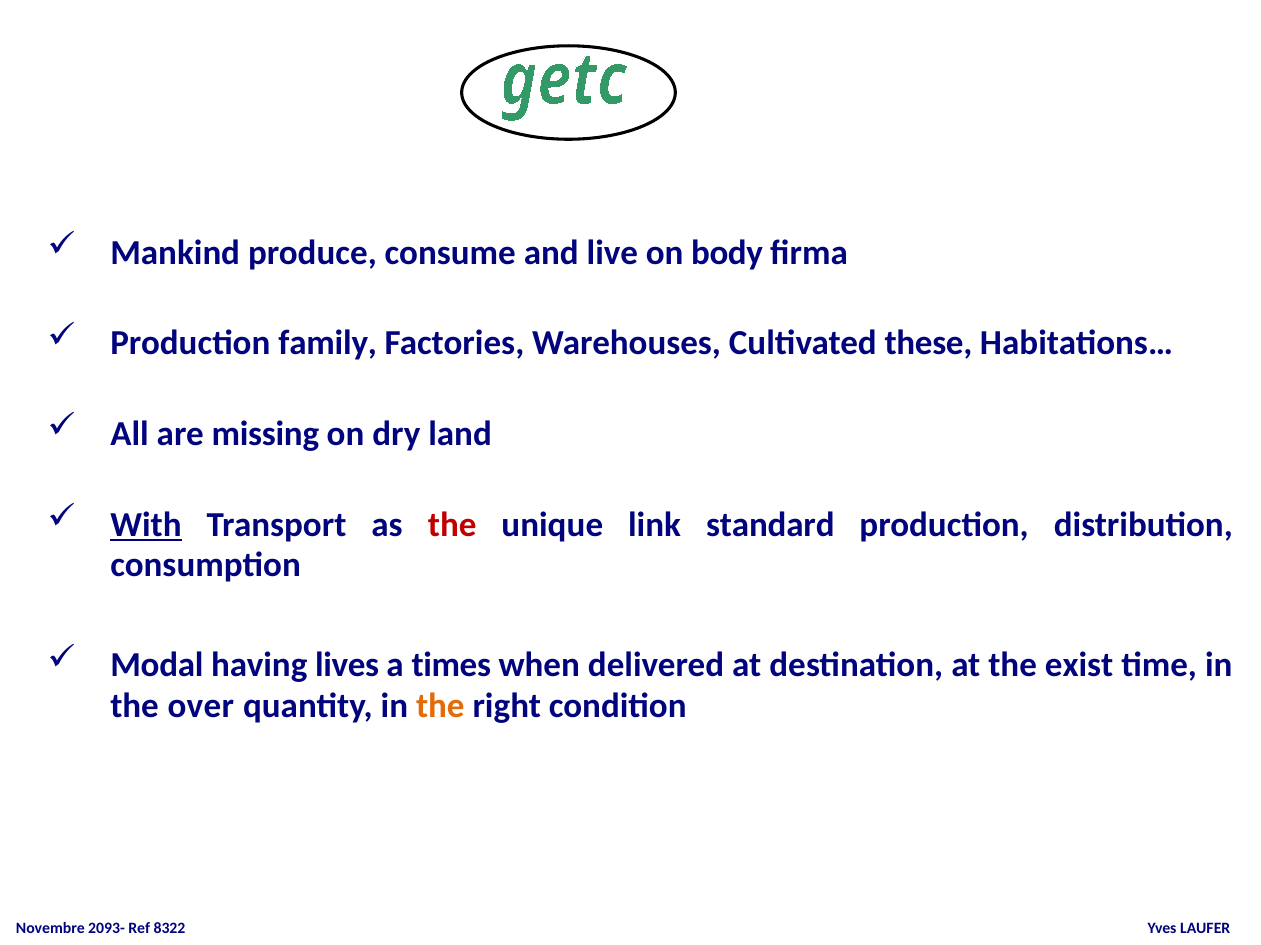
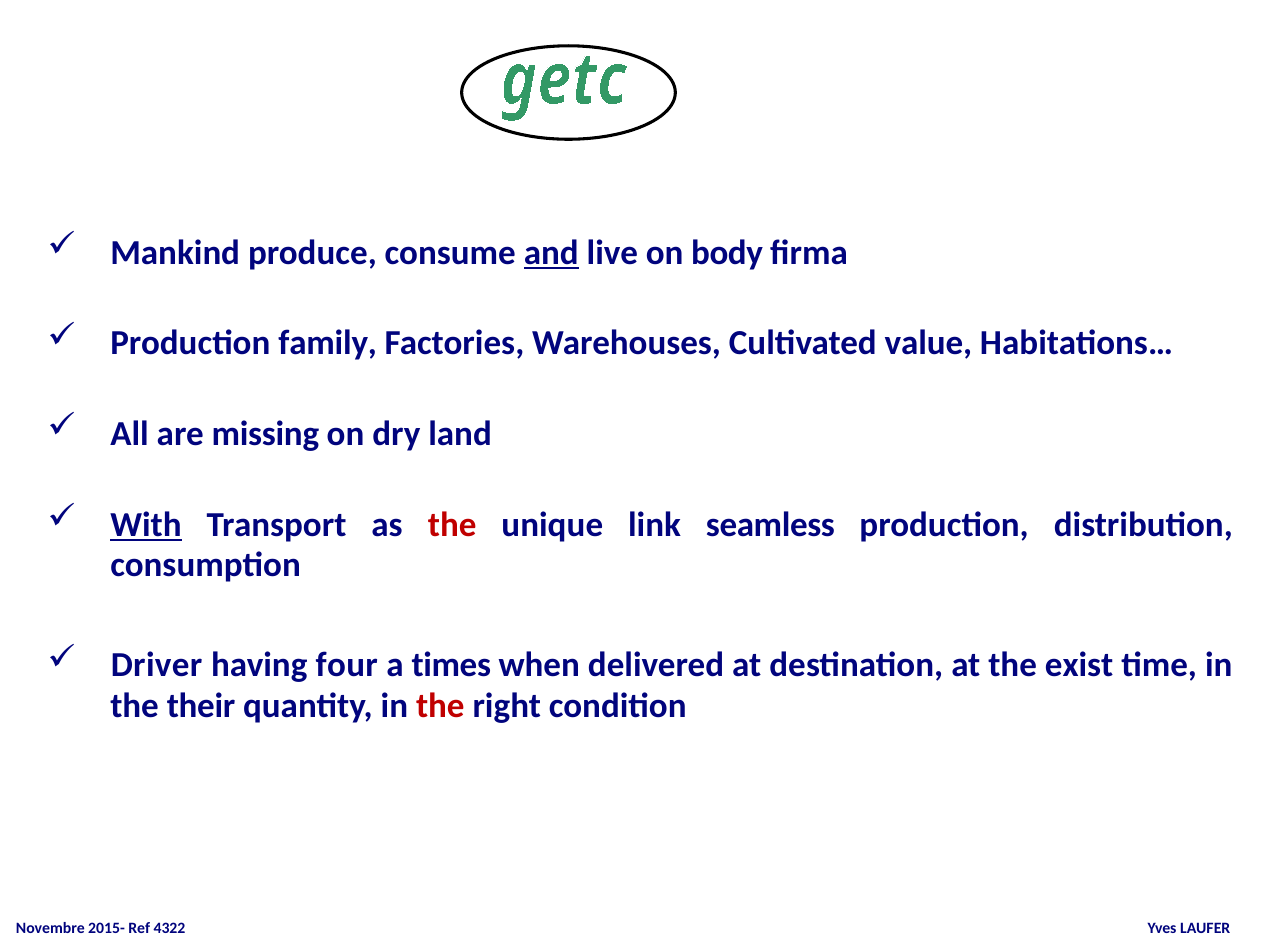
and underline: none -> present
these: these -> value
standard: standard -> seamless
Modal: Modal -> Driver
lives: lives -> four
over: over -> their
the at (440, 706) colour: orange -> red
2093-: 2093- -> 2015-
8322: 8322 -> 4322
